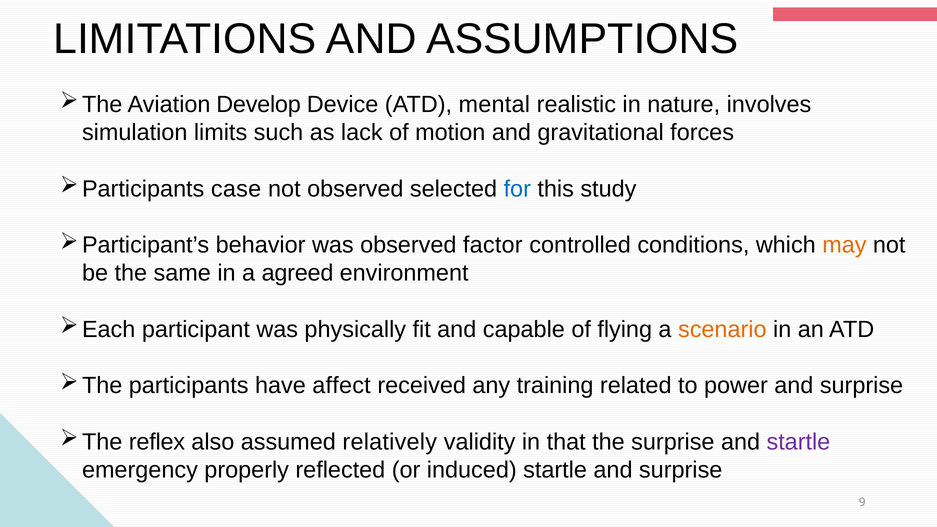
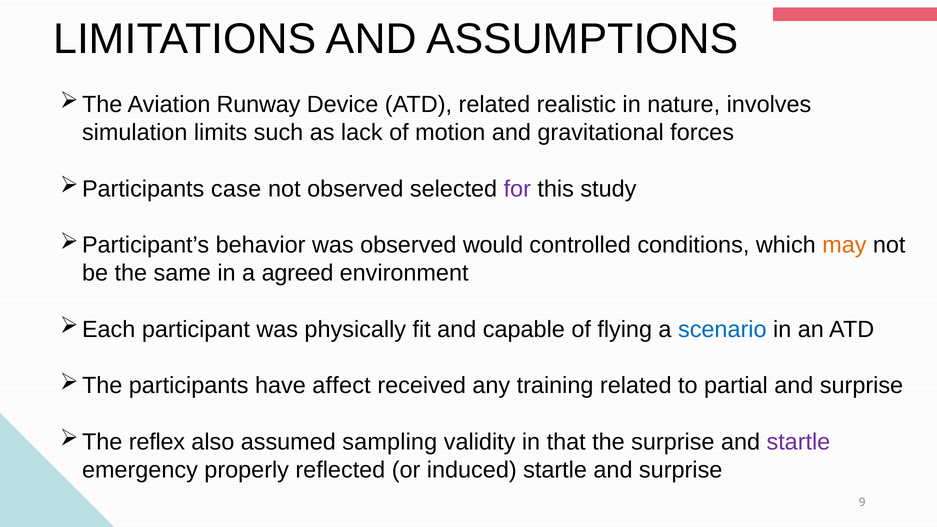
Develop: Develop -> Runway
ATD mental: mental -> related
for colour: blue -> purple
factor: factor -> would
scenario colour: orange -> blue
power: power -> partial
relatively: relatively -> sampling
